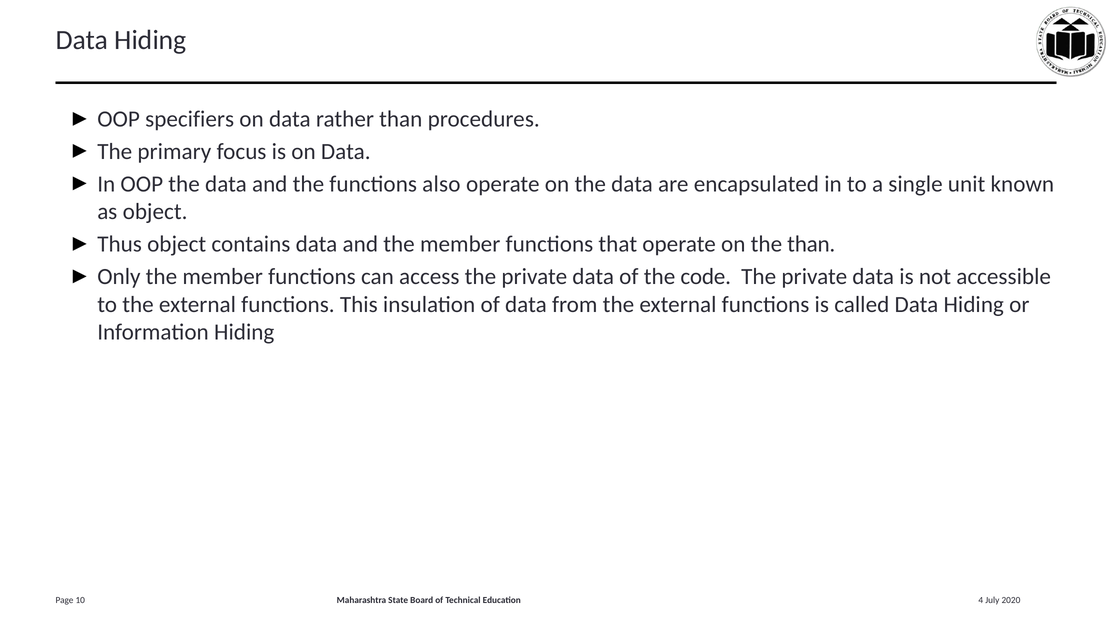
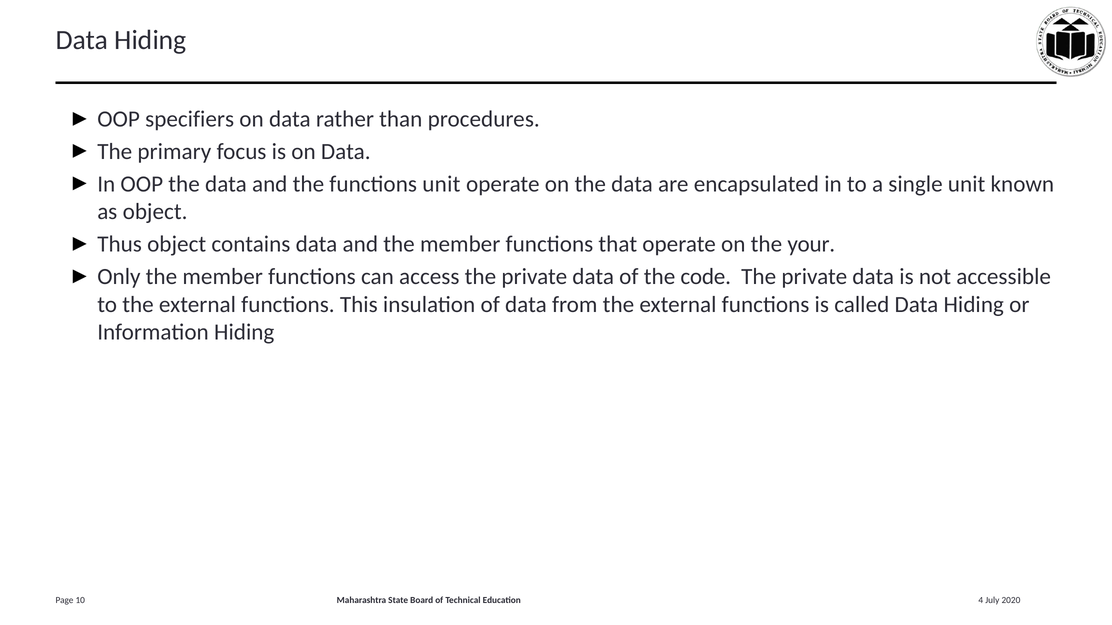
functions also: also -> unit
the than: than -> your
